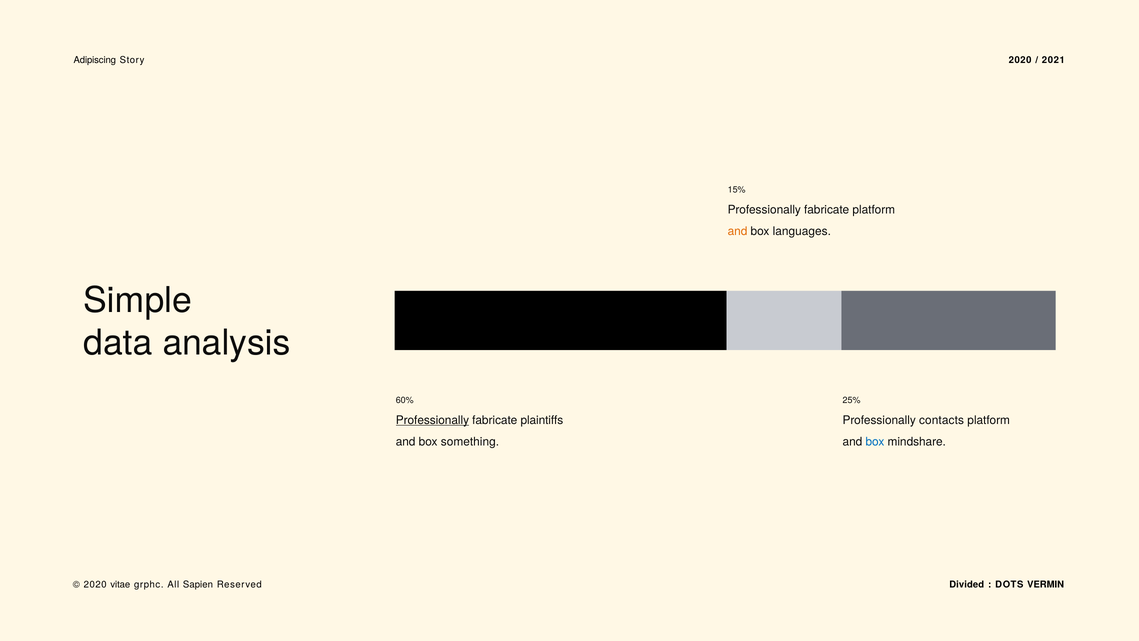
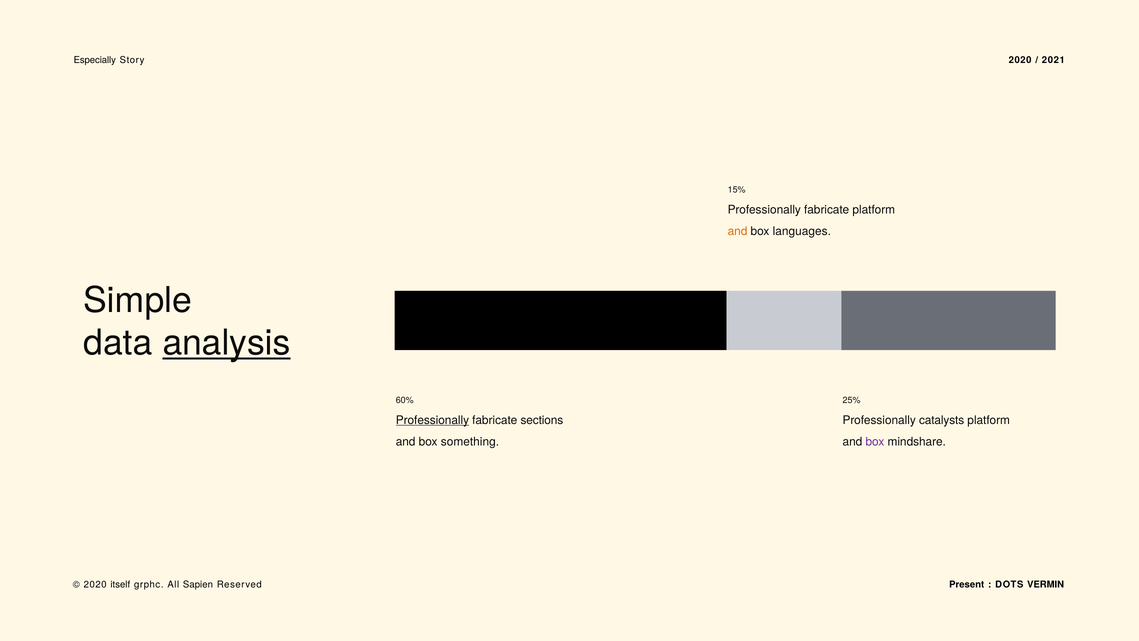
Adipiscing: Adipiscing -> Especially
analysis underline: none -> present
plaintiffs: plaintiffs -> sections
contacts: contacts -> catalysts
box at (875, 441) colour: blue -> purple
vitae: vitae -> itself
Divided: Divided -> Present
